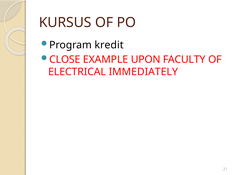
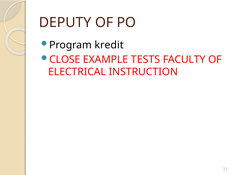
KURSUS: KURSUS -> DEPUTY
UPON: UPON -> TESTS
IMMEDIATELY: IMMEDIATELY -> INSTRUCTION
